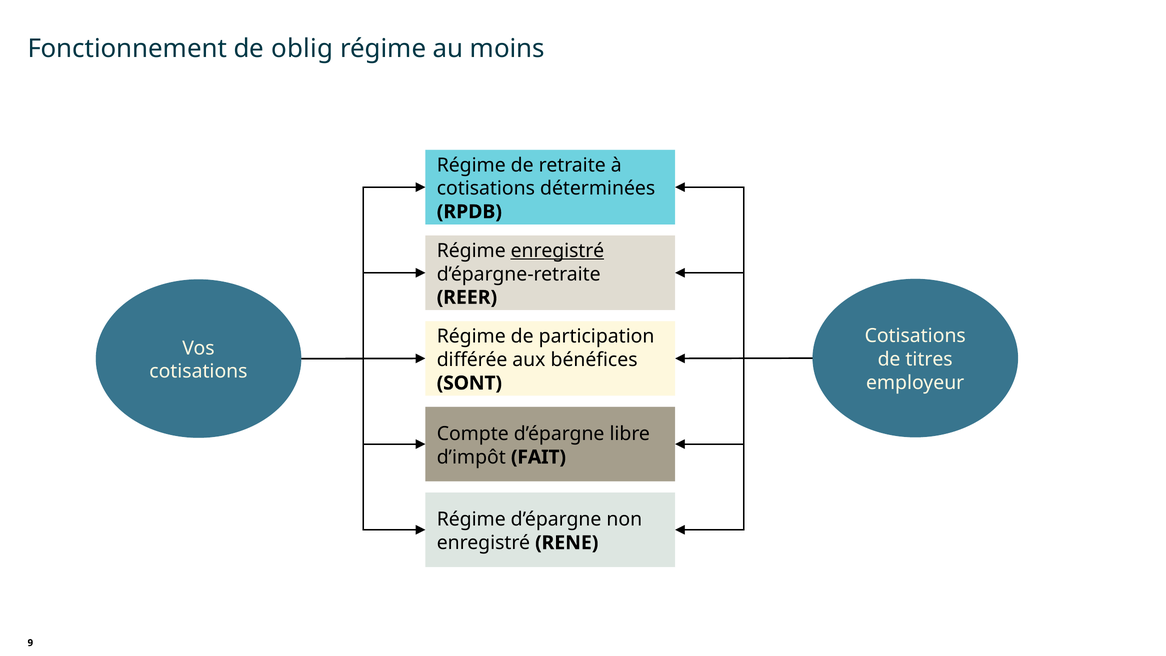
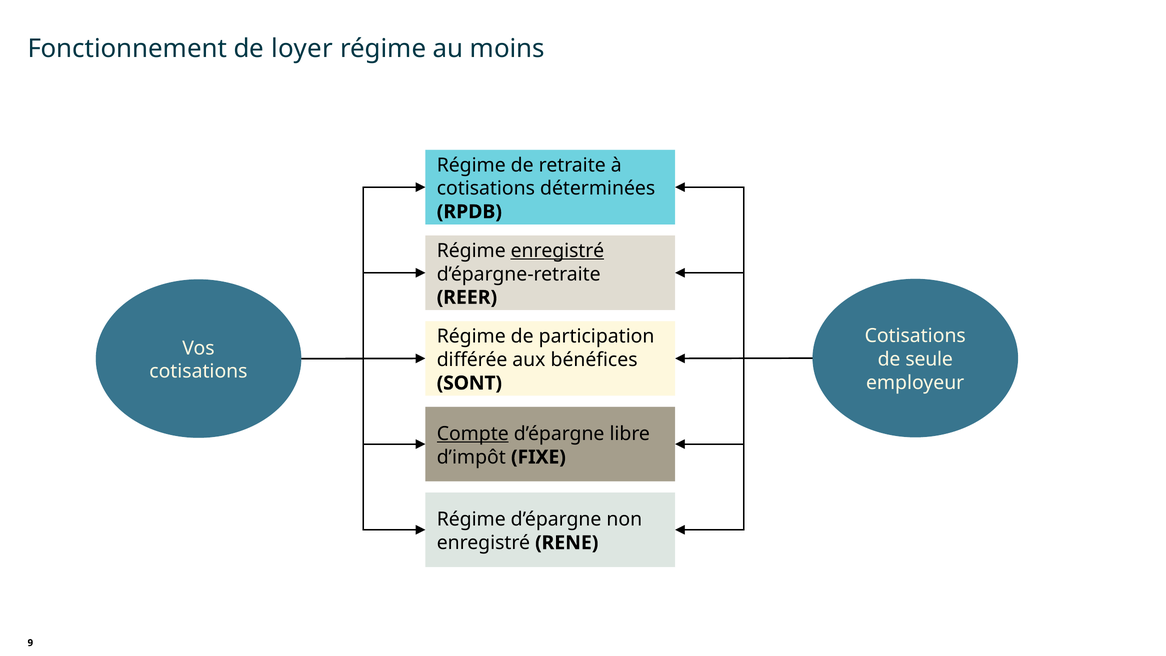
oblig: oblig -> loyer
titres: titres -> seule
Compte underline: none -> present
FAIT: FAIT -> FIXE
